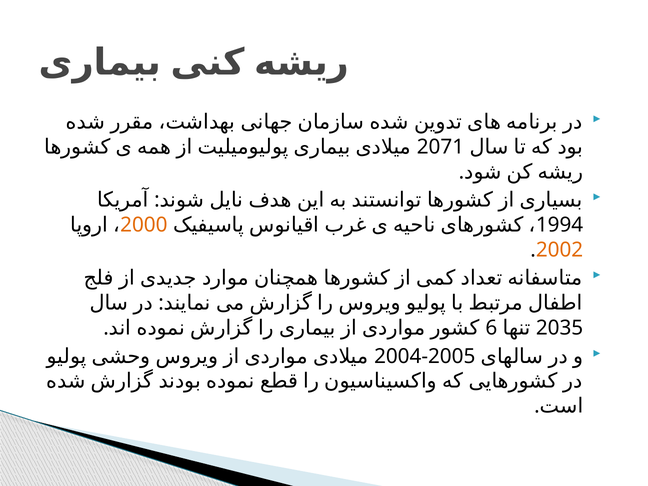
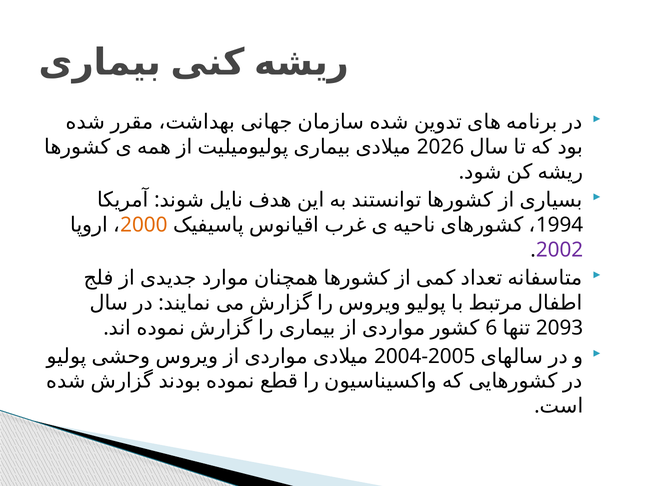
2071: 2071 -> 2026
2002 colour: orange -> purple
2035: 2035 -> 2093
